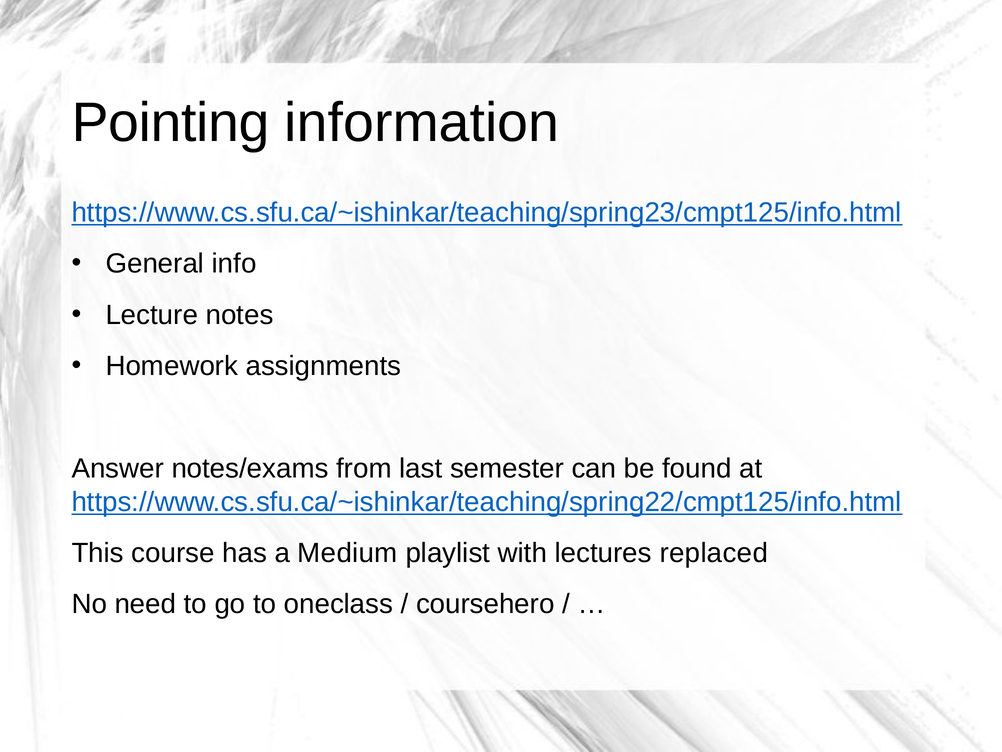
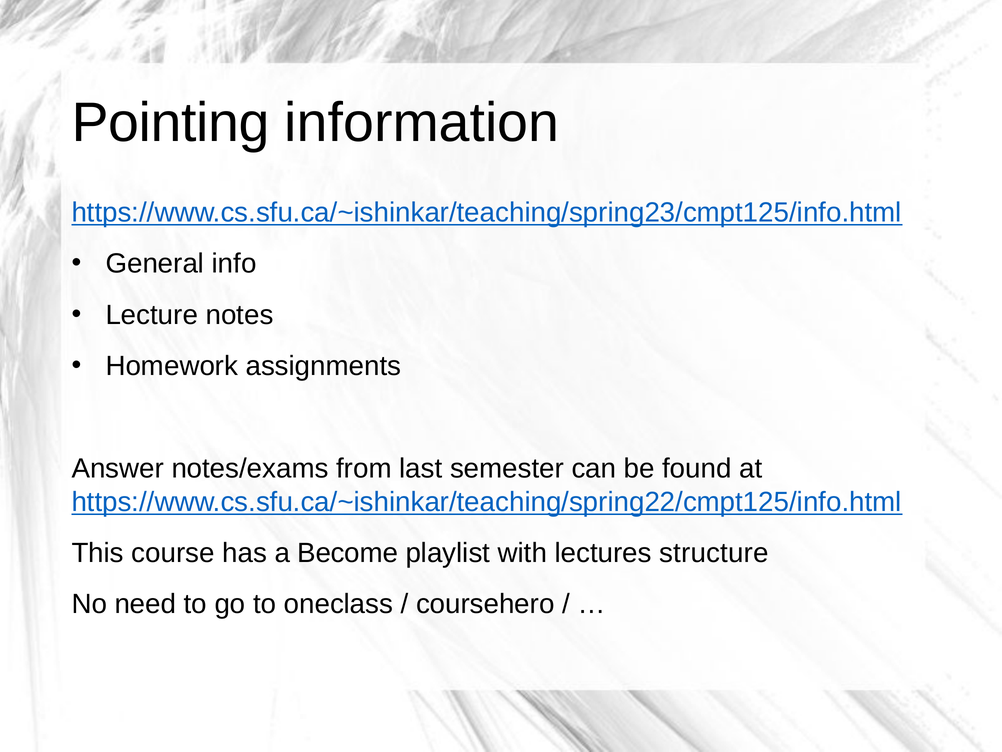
Medium: Medium -> Become
replaced: replaced -> structure
